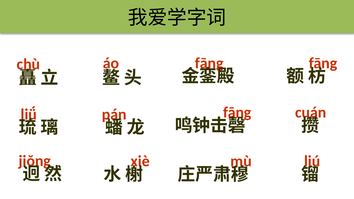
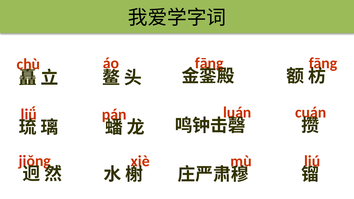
fāng at (237, 113): fāng -> luán
